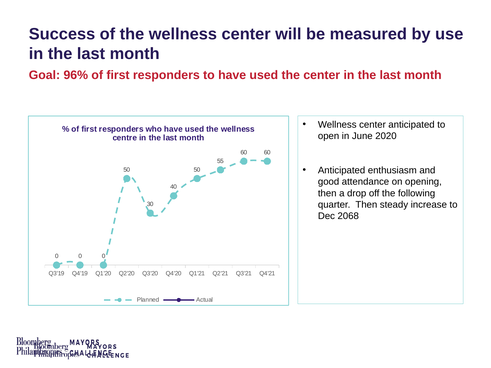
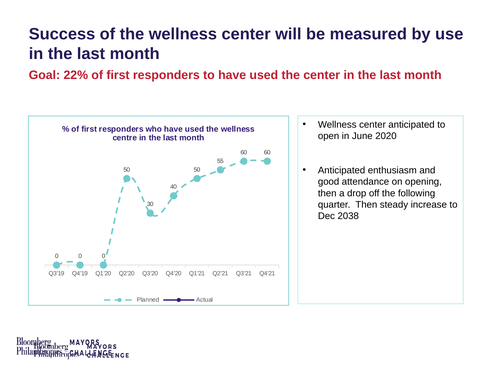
96%: 96% -> 22%
2068: 2068 -> 2038
